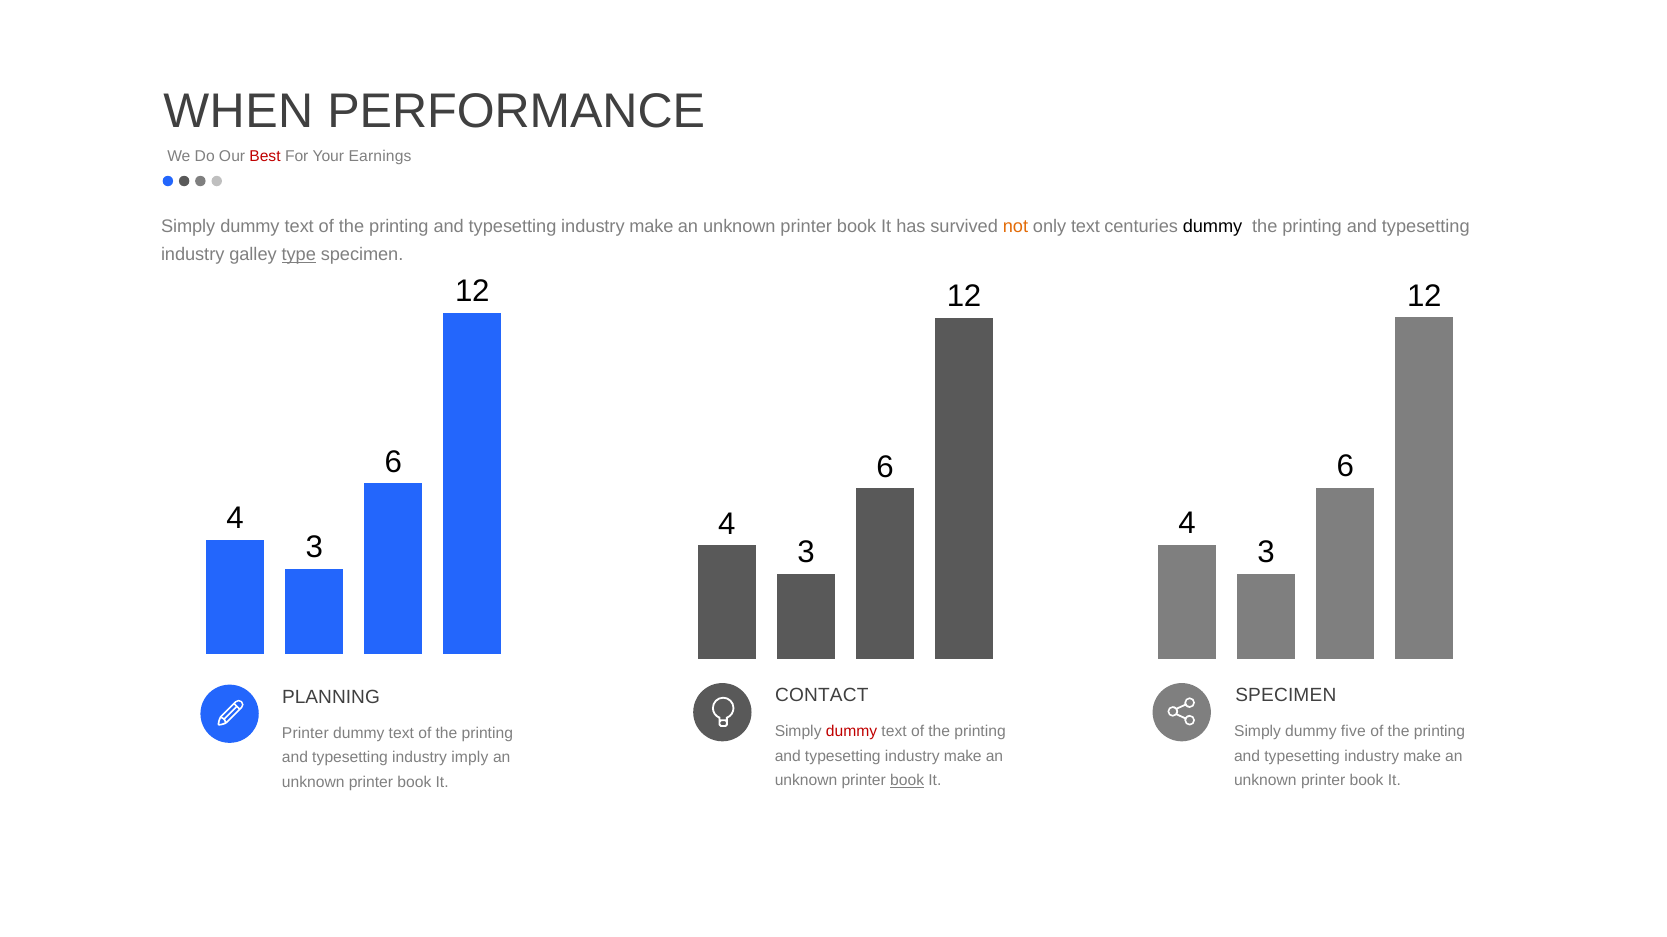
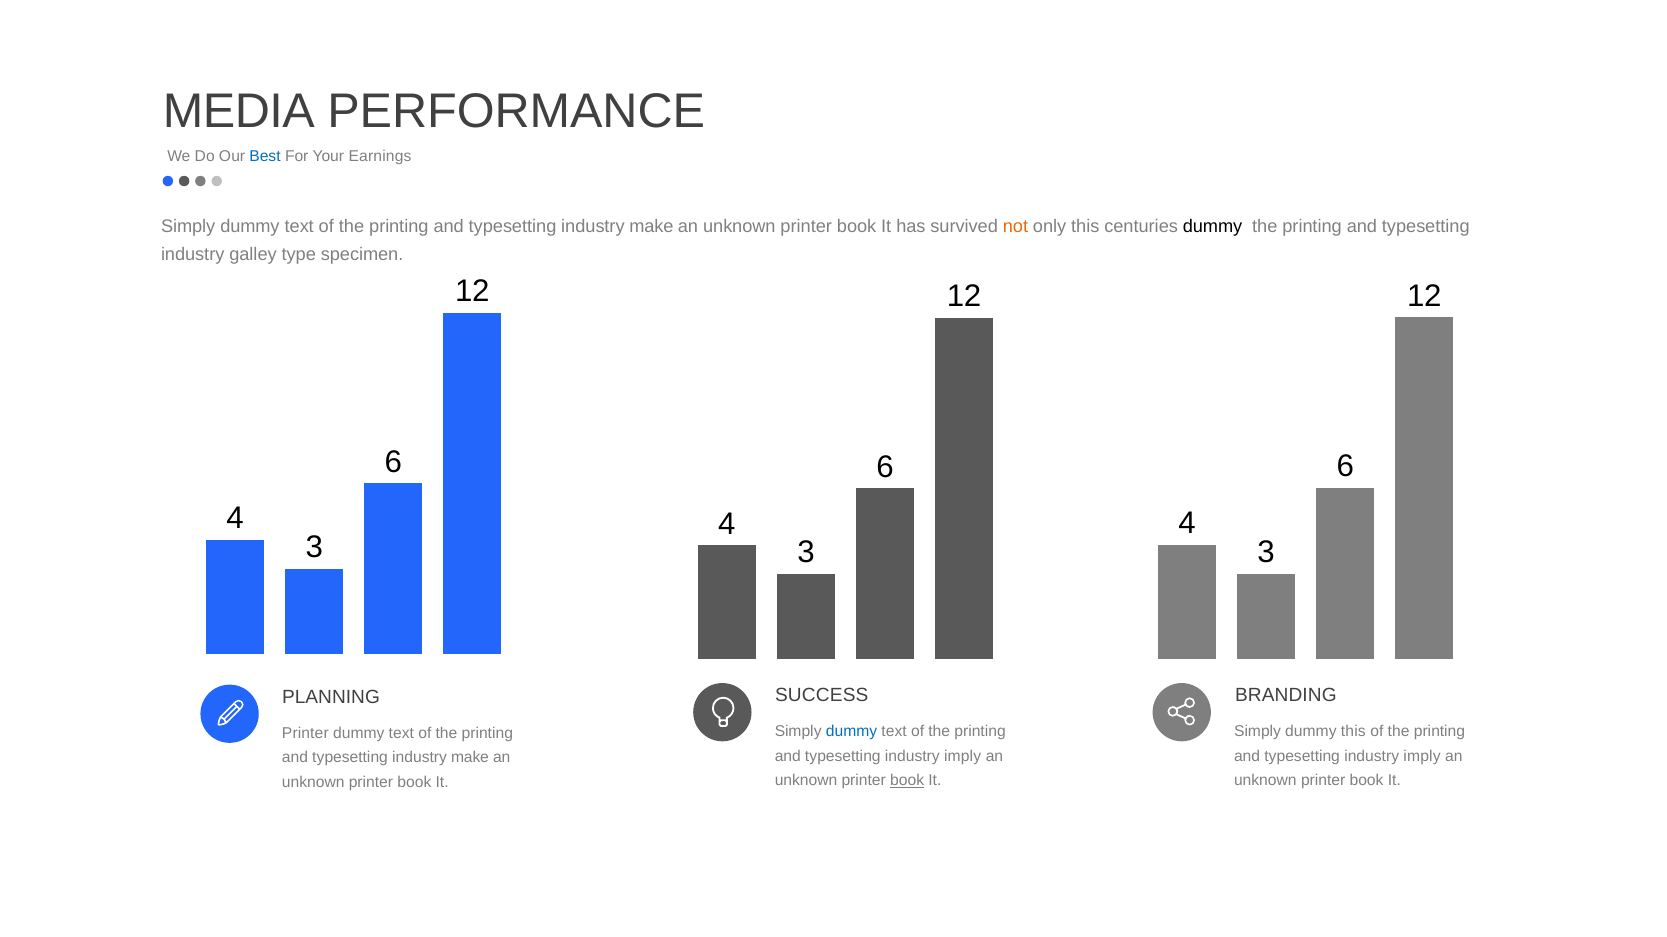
WHEN: WHEN -> MEDIA
Best colour: red -> blue
only text: text -> this
type underline: present -> none
CONTACT: CONTACT -> SUCCESS
SPECIMEN at (1286, 696): SPECIMEN -> BRANDING
dummy at (852, 732) colour: red -> blue
dummy five: five -> this
make at (963, 756): make -> imply
make at (1422, 756): make -> imply
imply at (470, 758): imply -> make
